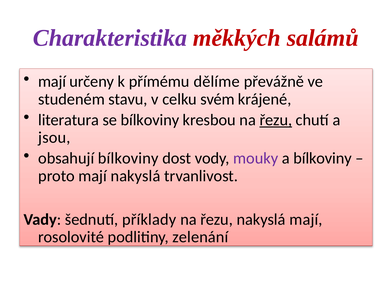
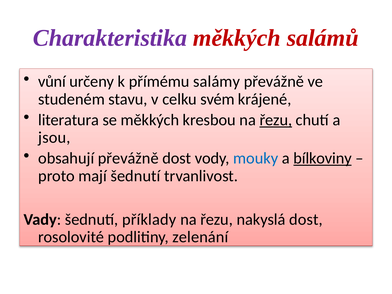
mají at (52, 82): mají -> vůní
dělíme: dělíme -> salámy
se bílkoviny: bílkoviny -> měkkých
obsahují bílkoviny: bílkoviny -> převážně
mouky colour: purple -> blue
bílkoviny at (323, 158) underline: none -> present
mají nakyslá: nakyslá -> šednutí
nakyslá mají: mají -> dost
